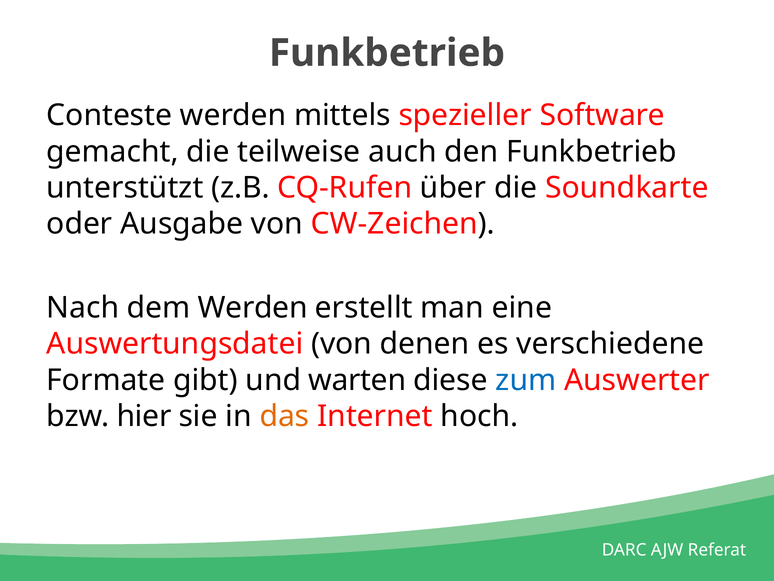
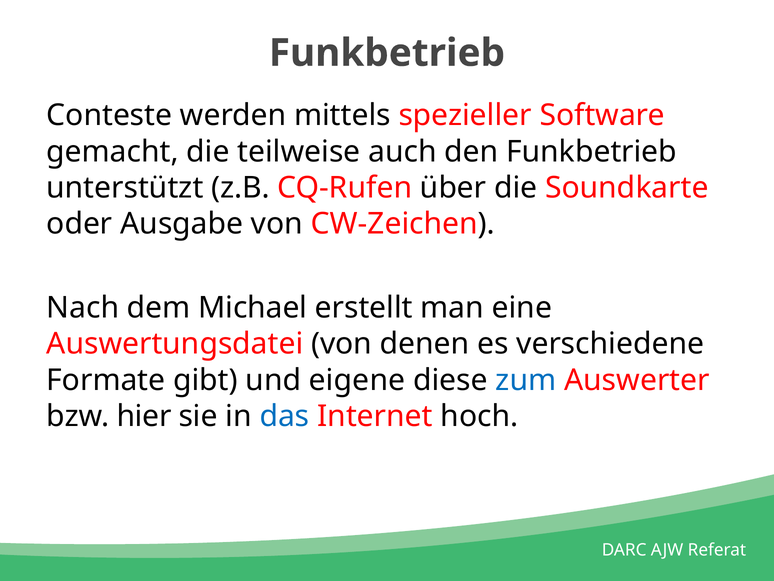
dem Werden: Werden -> Michael
warten: warten -> eigene
das colour: orange -> blue
